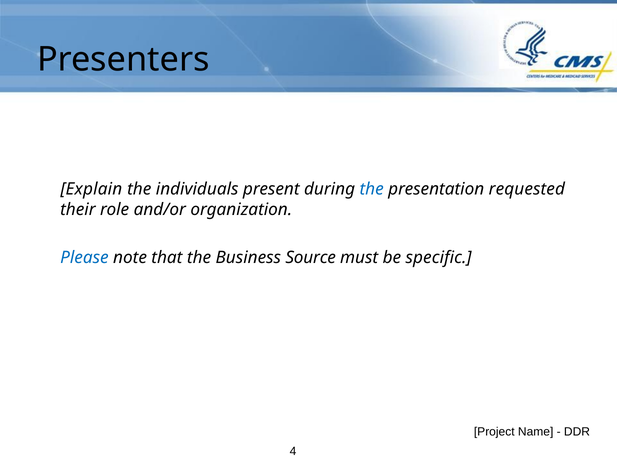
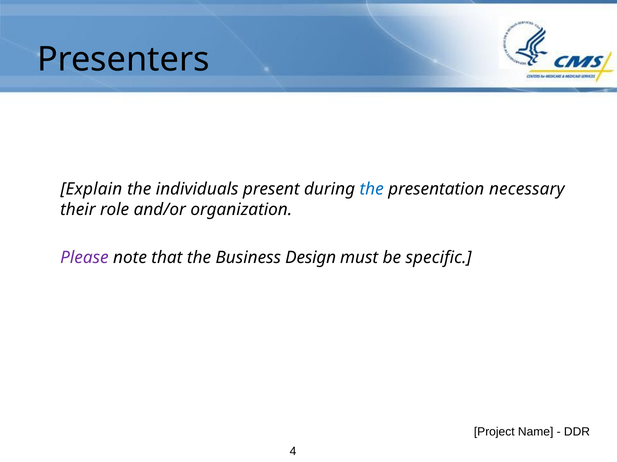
requested: requested -> necessary
Please colour: blue -> purple
Source: Source -> Design
